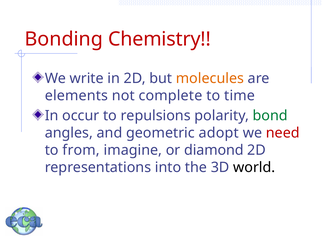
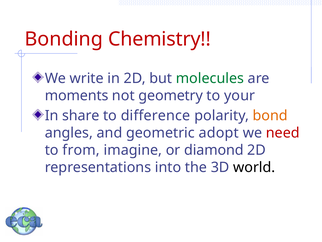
molecules colour: orange -> green
elements: elements -> moments
complete: complete -> geometry
time: time -> your
occur: occur -> share
repulsions: repulsions -> difference
bond colour: green -> orange
